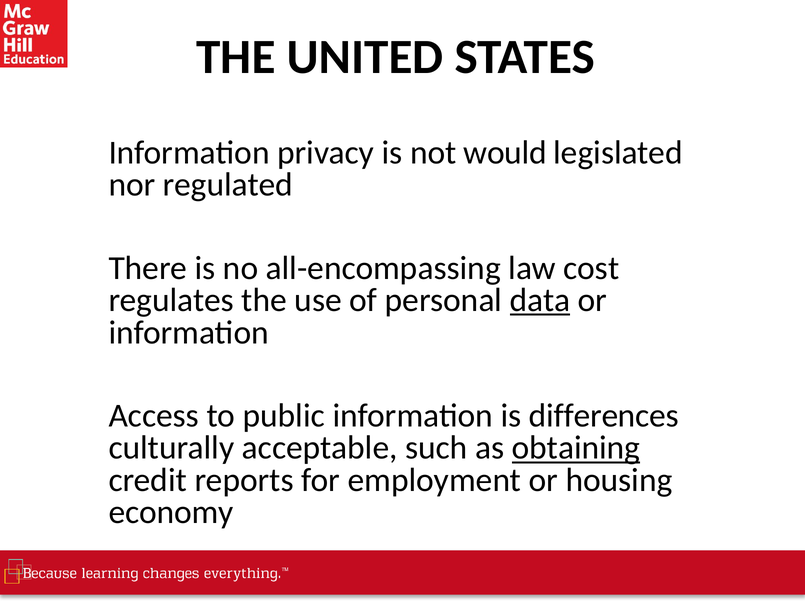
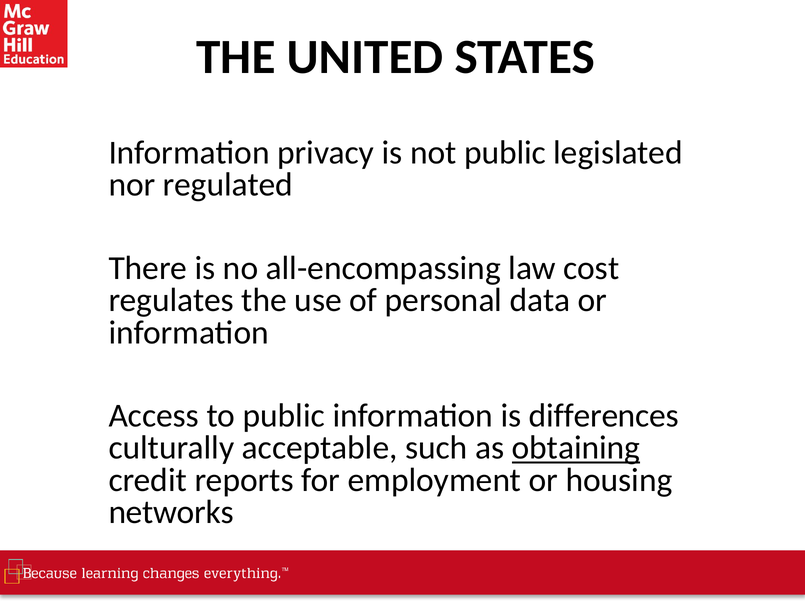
not would: would -> public
data underline: present -> none
economy: economy -> networks
